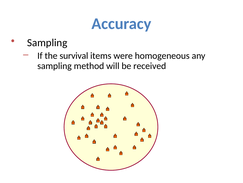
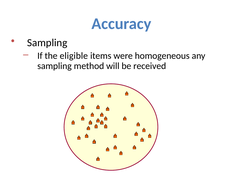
survival: survival -> eligible
